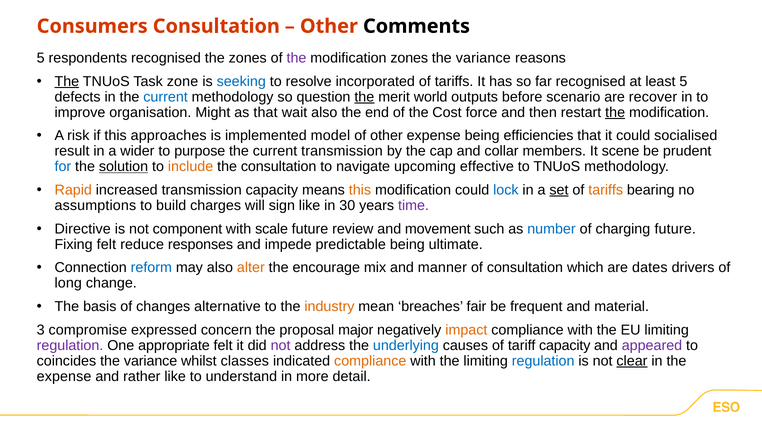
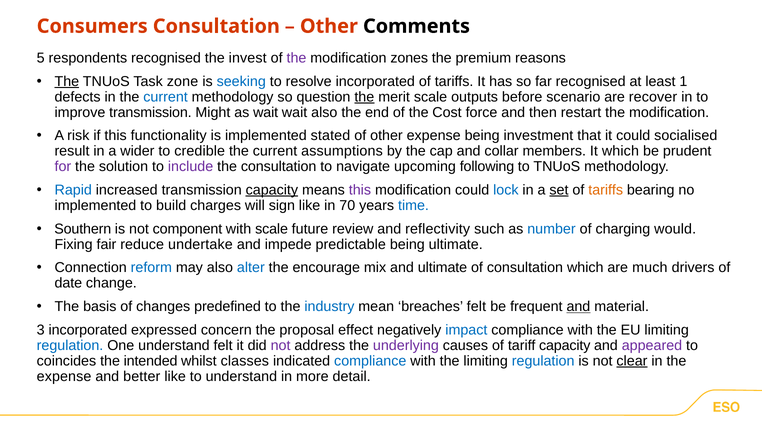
the zones: zones -> invest
variance at (483, 58): variance -> premium
least 5: 5 -> 1
merit world: world -> scale
improve organisation: organisation -> transmission
as that: that -> wait
the at (615, 112) underline: present -> none
approaches: approaches -> functionality
model: model -> stated
efficiencies: efficiencies -> investment
purpose: purpose -> credible
current transmission: transmission -> assumptions
It scene: scene -> which
for colour: blue -> purple
solution underline: present -> none
include colour: orange -> purple
effective: effective -> following
Rapid colour: orange -> blue
capacity at (272, 190) underline: none -> present
this at (360, 190) colour: orange -> purple
assumptions at (95, 205): assumptions -> implemented
30: 30 -> 70
time colour: purple -> blue
Directive: Directive -> Southern
movement: movement -> reflectivity
charging future: future -> would
Fixing felt: felt -> fair
responses: responses -> undertake
alter colour: orange -> blue
and manner: manner -> ultimate
dates: dates -> much
long: long -> date
alternative: alternative -> predefined
industry colour: orange -> blue
breaches fair: fair -> felt
and at (578, 306) underline: none -> present
3 compromise: compromise -> incorporated
major: major -> effect
impact colour: orange -> blue
regulation at (70, 345) colour: purple -> blue
One appropriate: appropriate -> understand
underlying colour: blue -> purple
variance at (151, 361): variance -> intended
compliance at (370, 361) colour: orange -> blue
rather: rather -> better
